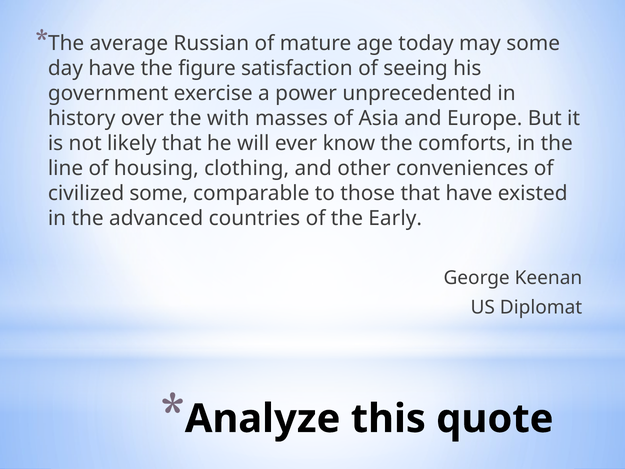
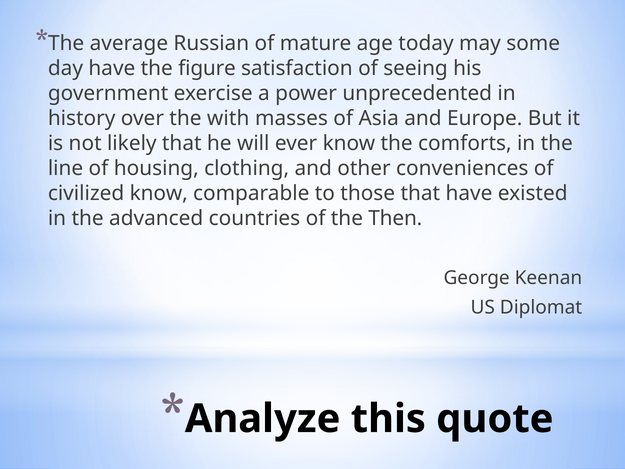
civilized some: some -> know
Early: Early -> Then
